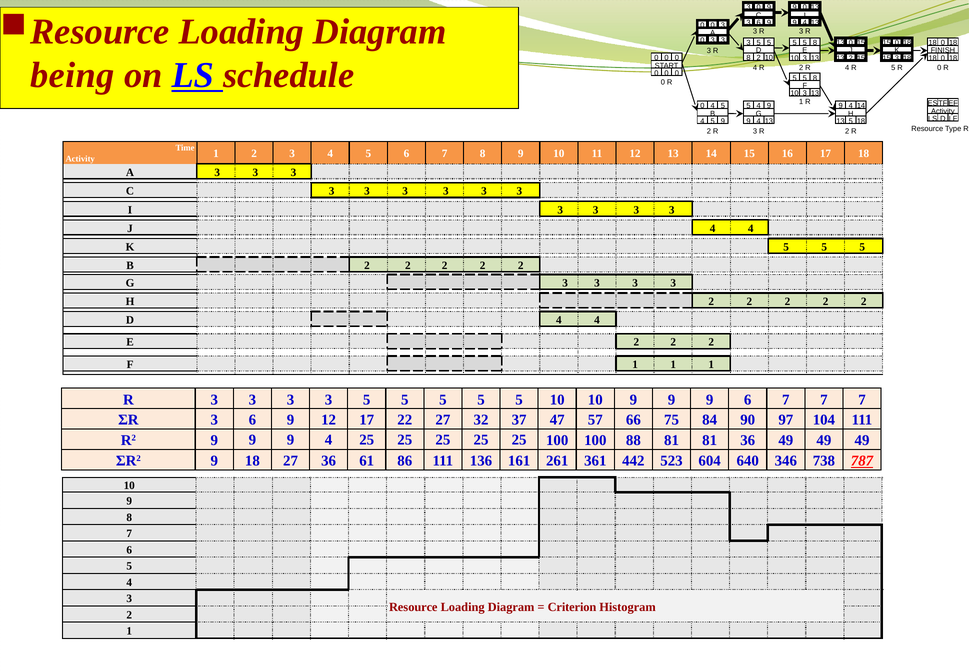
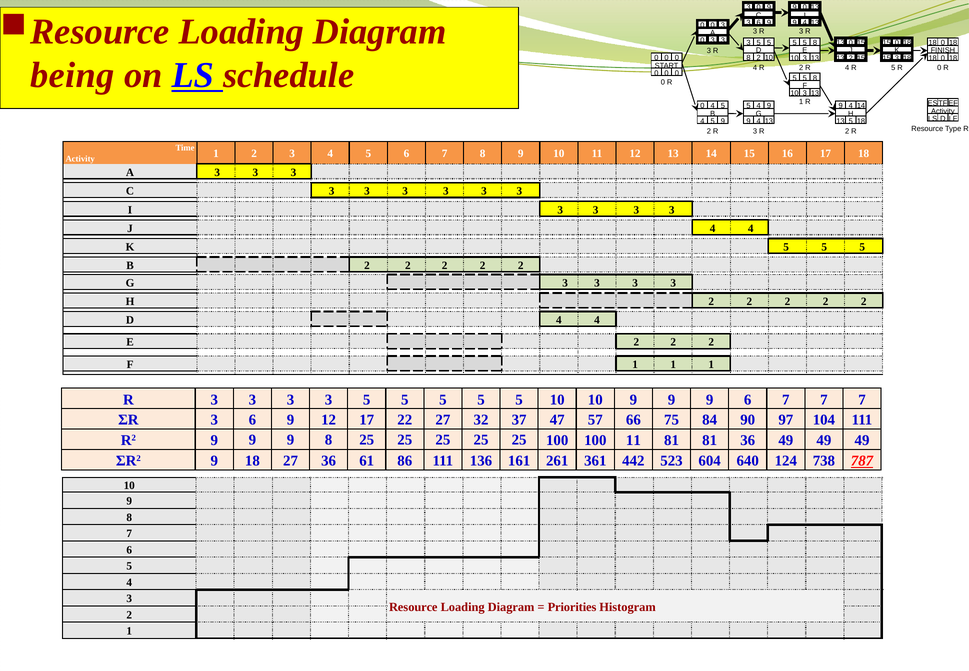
9 9 9 4: 4 -> 8
100 88: 88 -> 11
346: 346 -> 124
Criterion: Criterion -> Priorities
